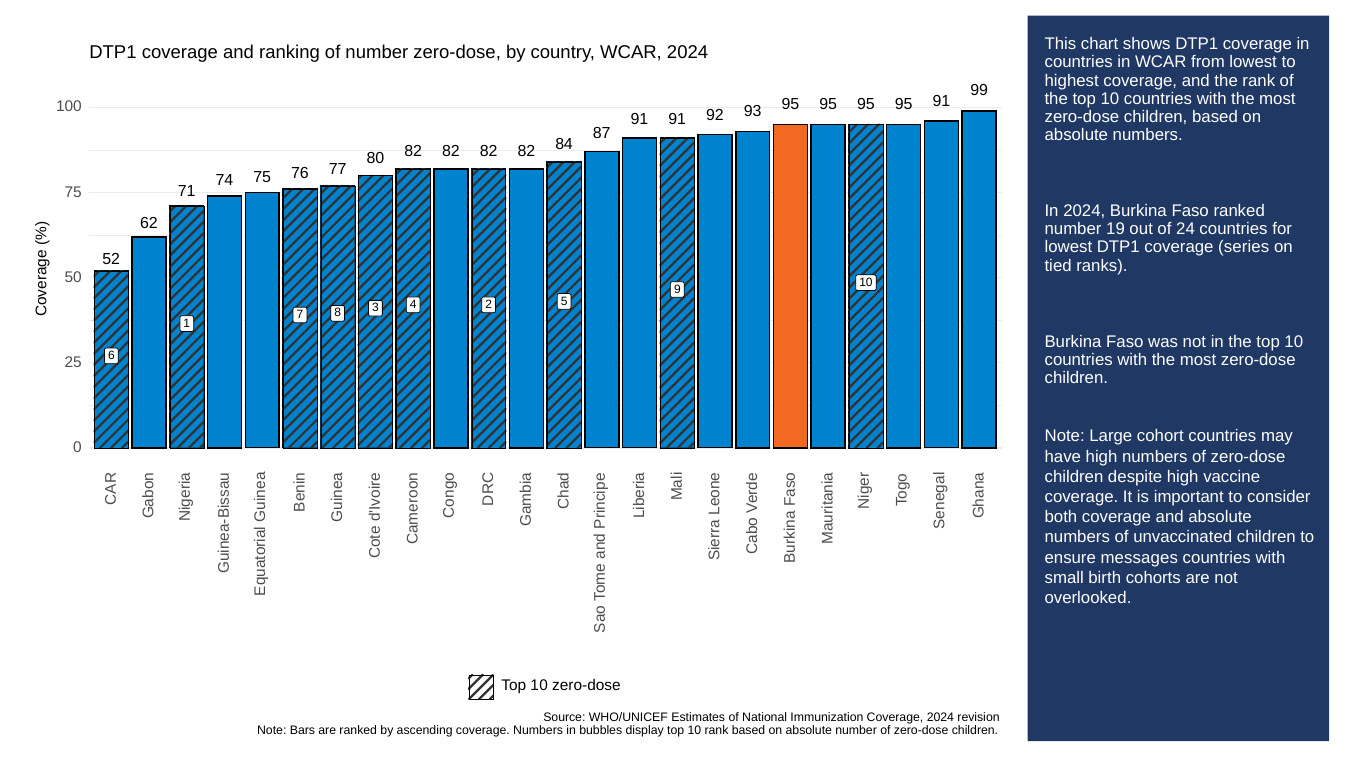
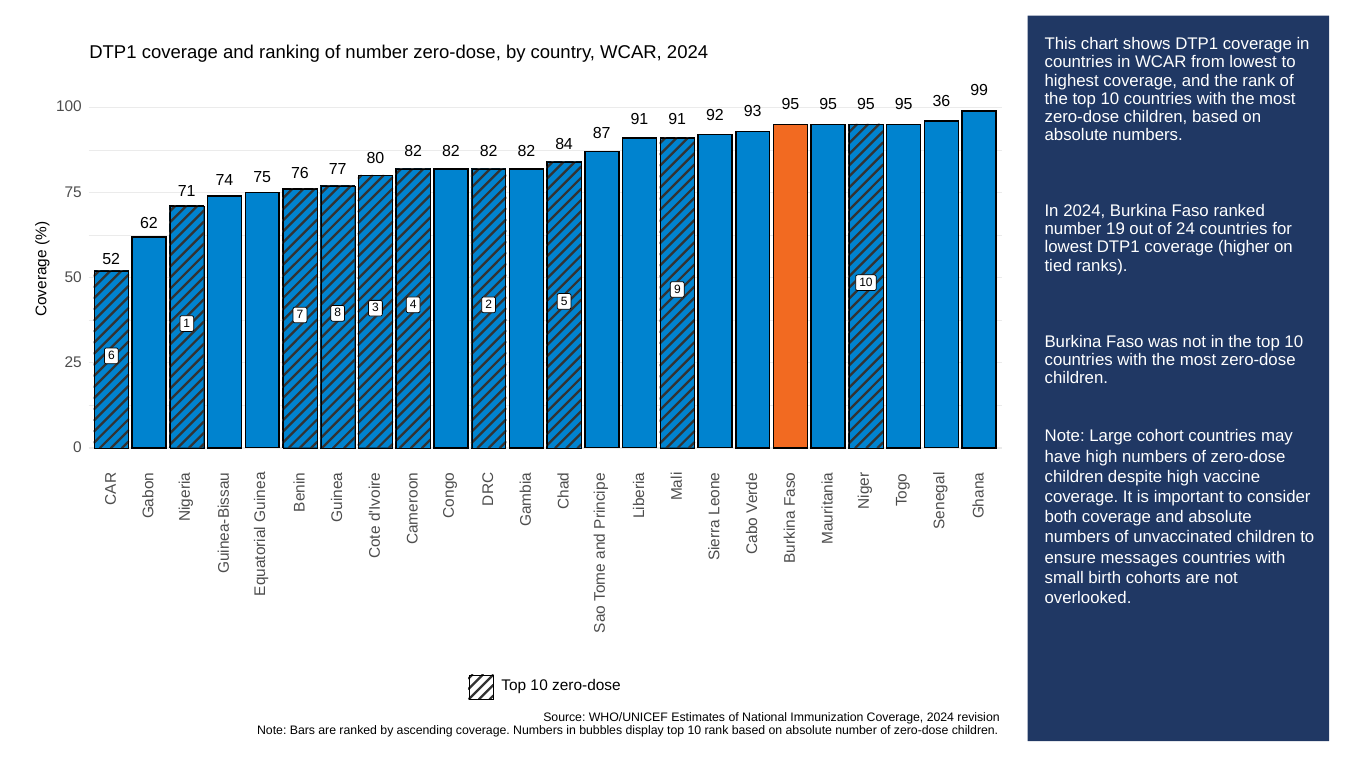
95 91: 91 -> 36
series: series -> higher
